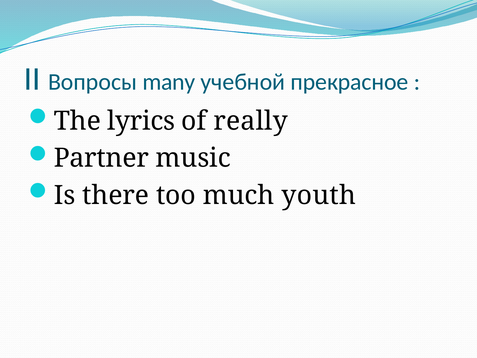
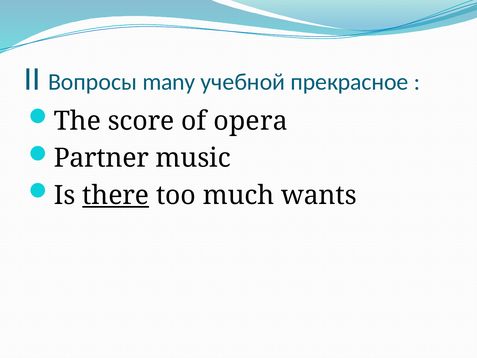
lyrics: lyrics -> score
really: really -> opera
there underline: none -> present
youth: youth -> wants
